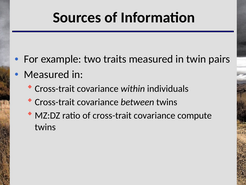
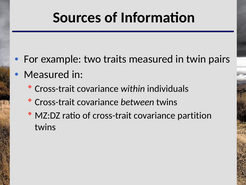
compute: compute -> partition
